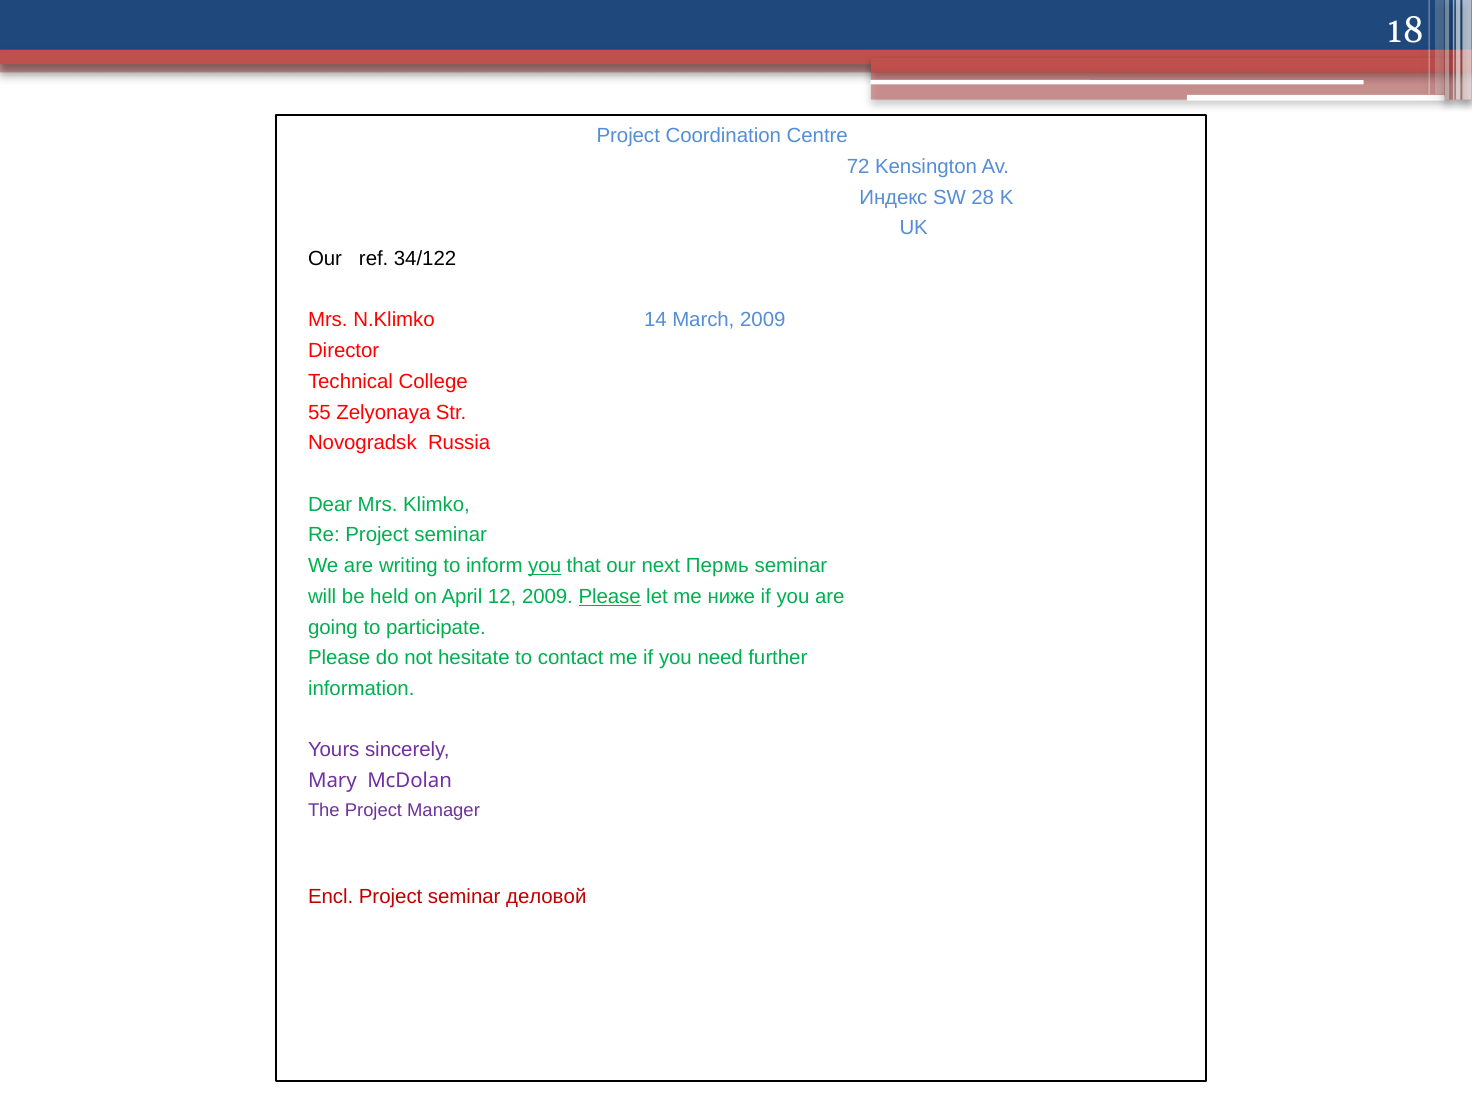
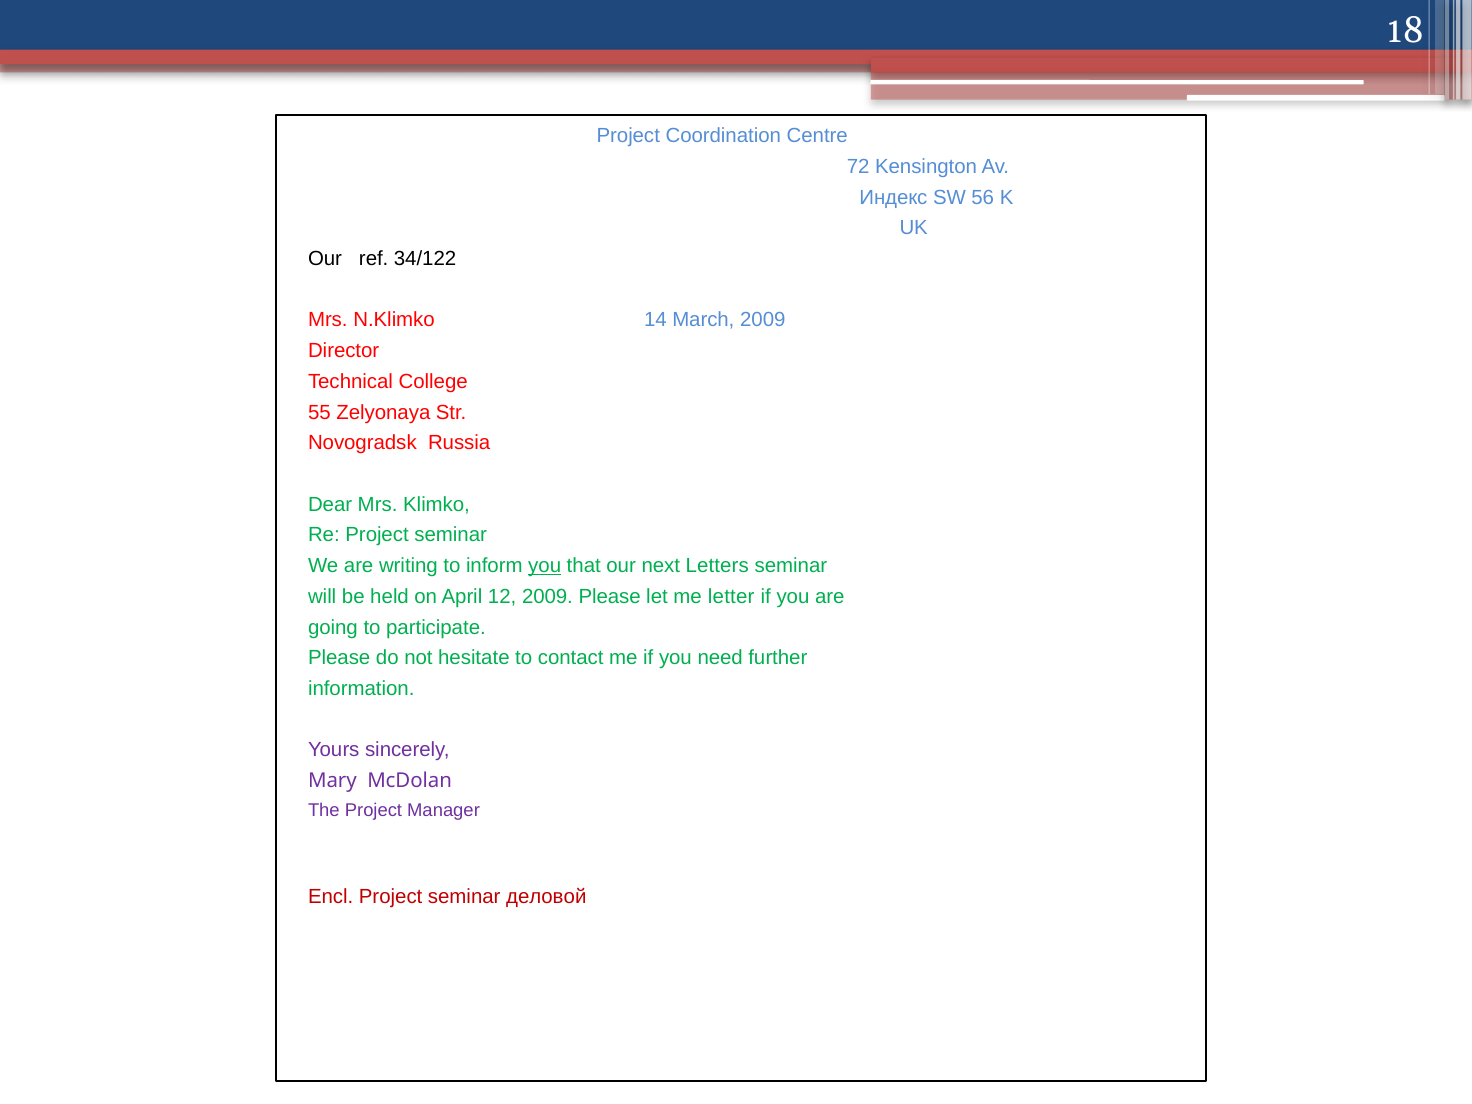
28: 28 -> 56
Пермь: Пермь -> Letters
Please at (610, 597) underline: present -> none
ниже: ниже -> letter
